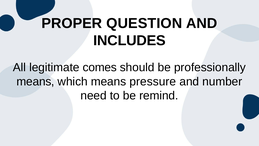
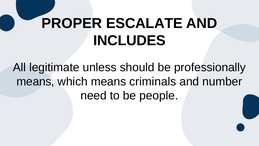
QUESTION: QUESTION -> ESCALATE
comes: comes -> unless
pressure: pressure -> criminals
remind: remind -> people
